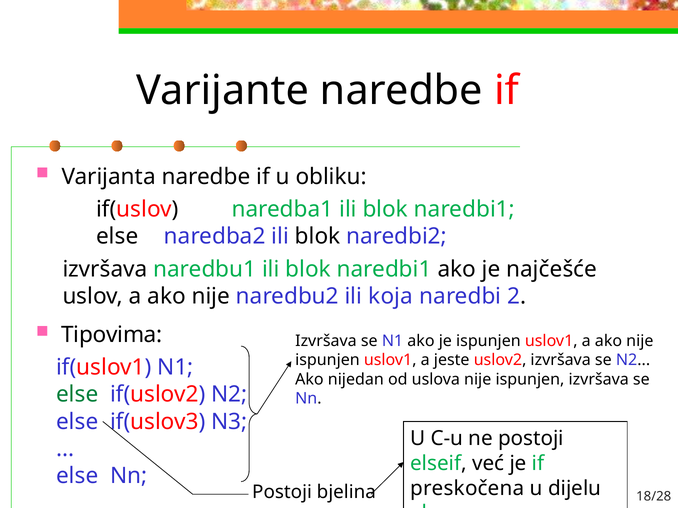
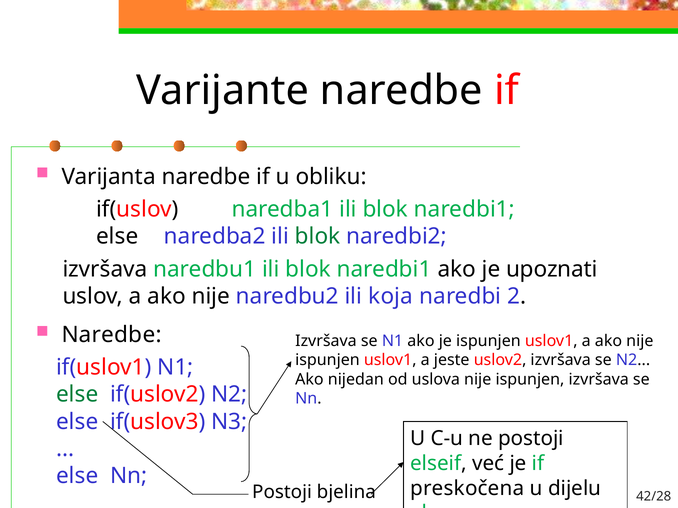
blok at (318, 237) colour: black -> green
najčešće: najčešće -> upoznati
Tipovima at (112, 335): Tipovima -> Naredbe
18/28: 18/28 -> 42/28
